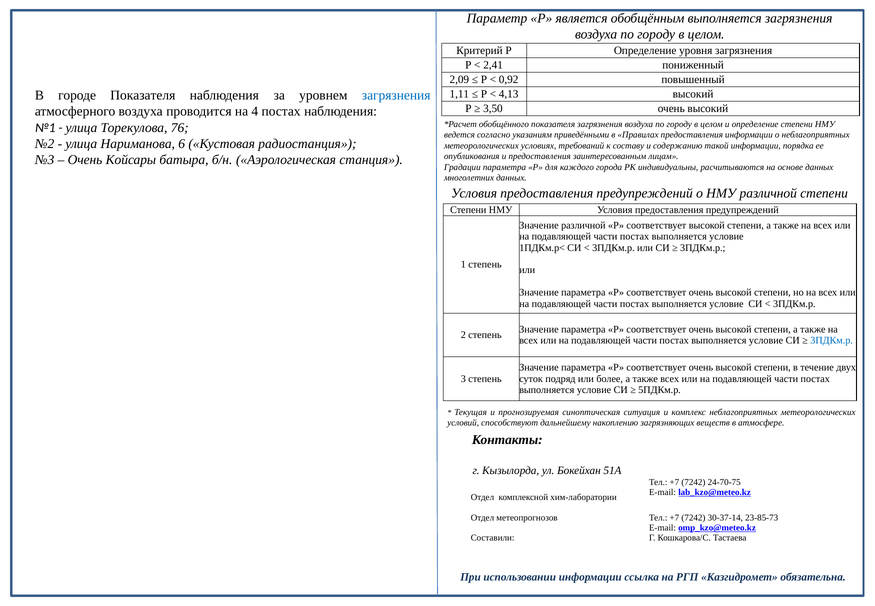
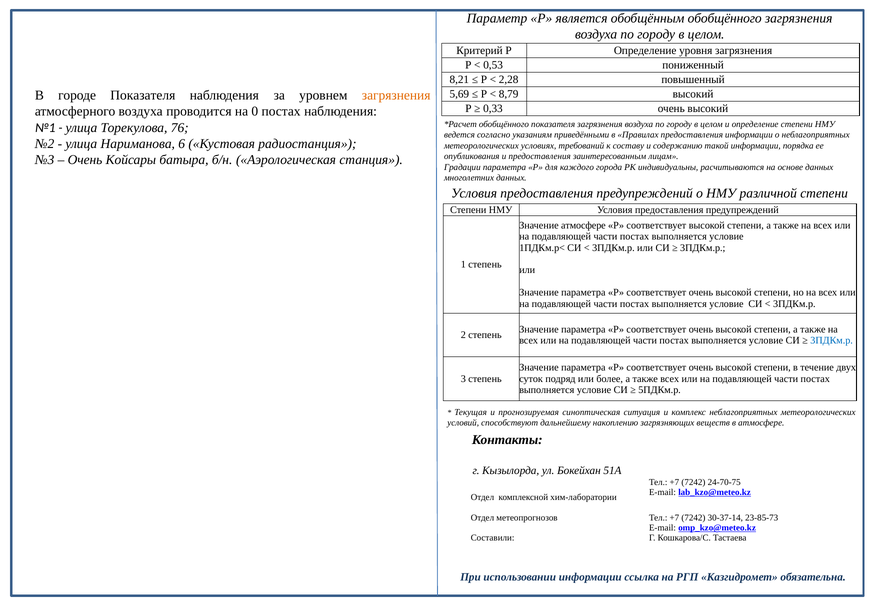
обобщённым выполняется: выполняется -> обобщённого
2,41: 2,41 -> 0,53
2,09: 2,09 -> 8,21
0,92: 0,92 -> 2,28
1,11: 1,11 -> 5,69
4,13: 4,13 -> 8,79
загрязнения at (396, 95) colour: blue -> orange
3,50: 3,50 -> 0,33
4: 4 -> 0
Значение различной: различной -> атмосфере
